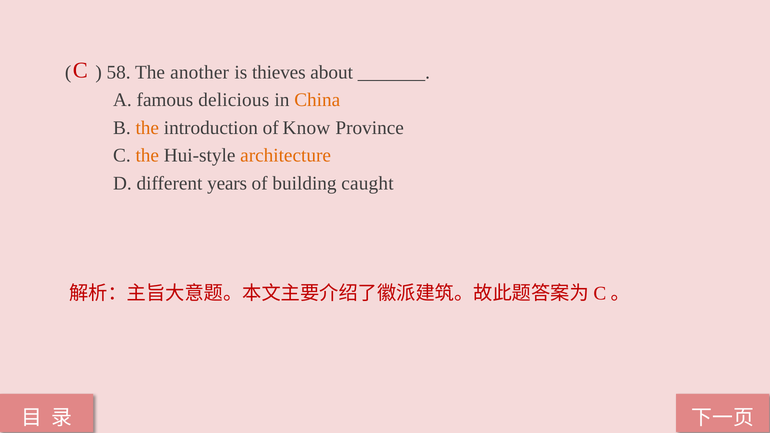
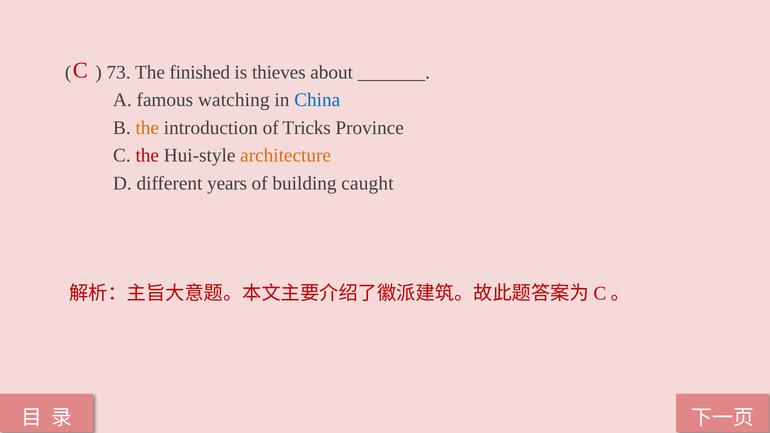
58: 58 -> 73
another: another -> finished
delicious: delicious -> watching
China colour: orange -> blue
Know: Know -> Tricks
the at (147, 156) colour: orange -> red
